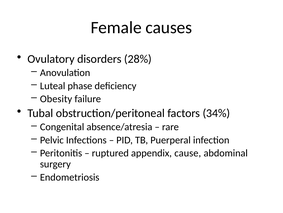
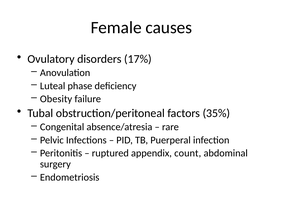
28%: 28% -> 17%
34%: 34% -> 35%
cause: cause -> count
